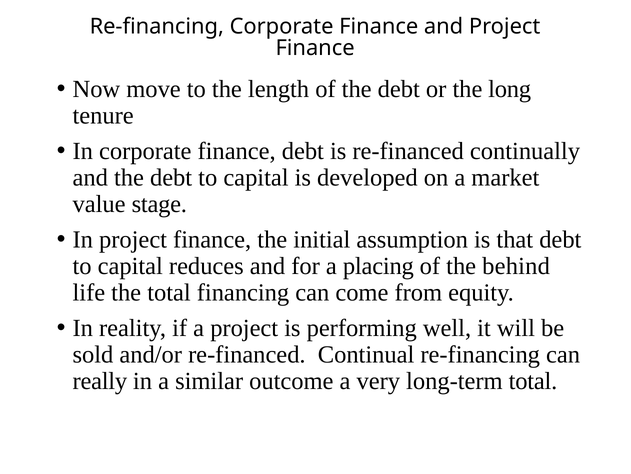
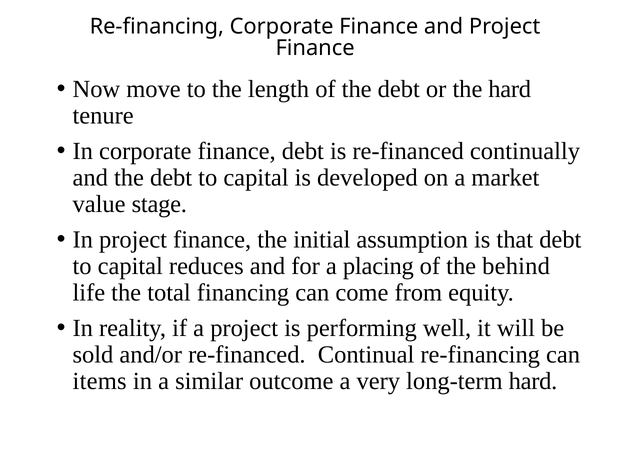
the long: long -> hard
really: really -> items
long-term total: total -> hard
